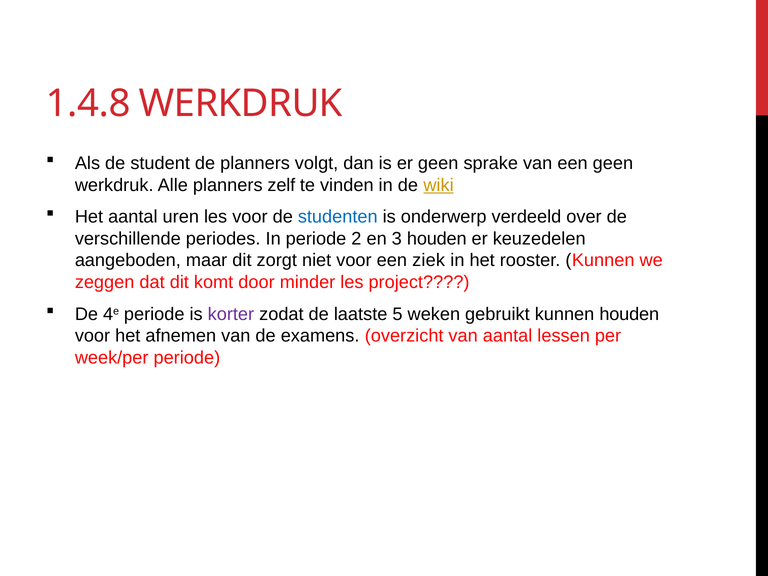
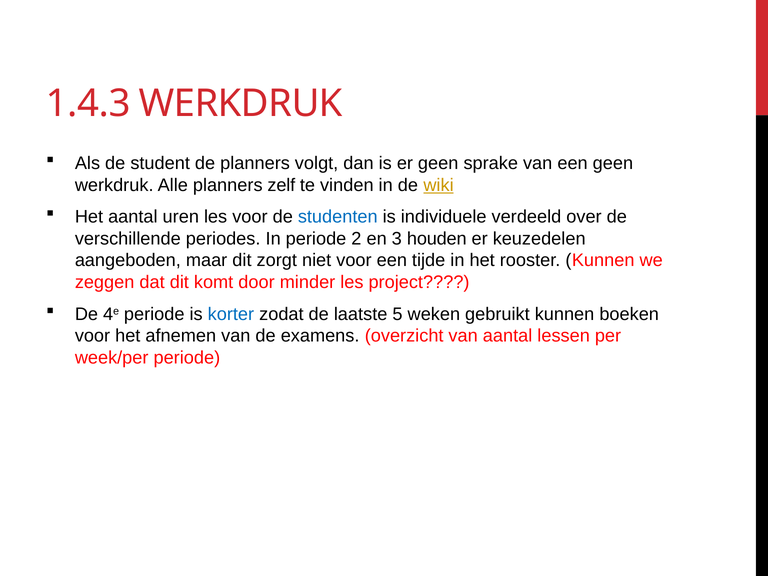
1.4.8: 1.4.8 -> 1.4.3
onderwerp: onderwerp -> individuele
ziek: ziek -> tijde
korter colour: purple -> blue
kunnen houden: houden -> boeken
